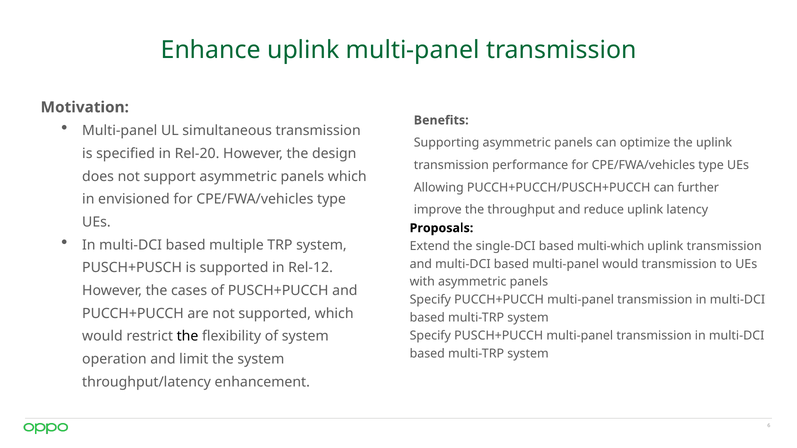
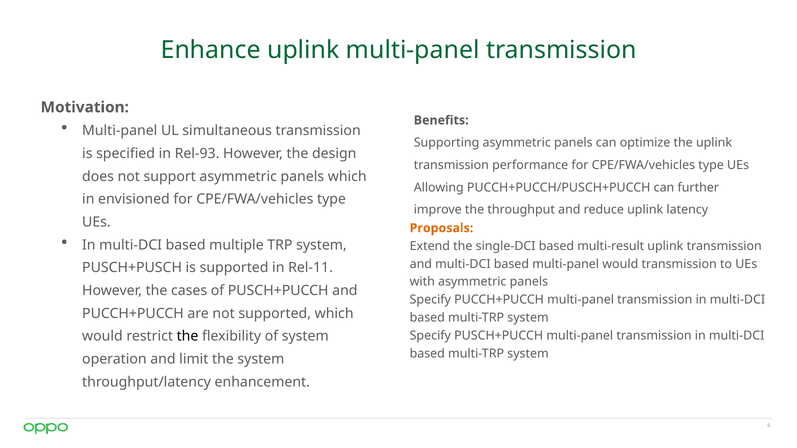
Rel-20: Rel-20 -> Rel-93
Proposals colour: black -> orange
multi-which: multi-which -> multi-result
Rel-12: Rel-12 -> Rel-11
